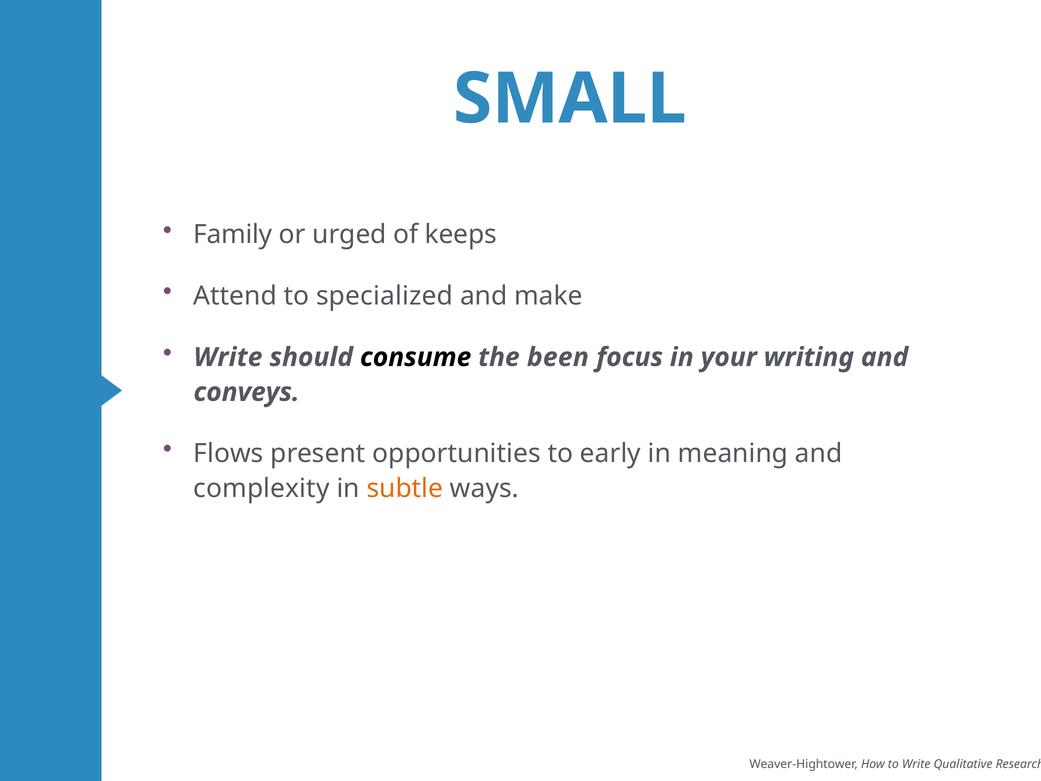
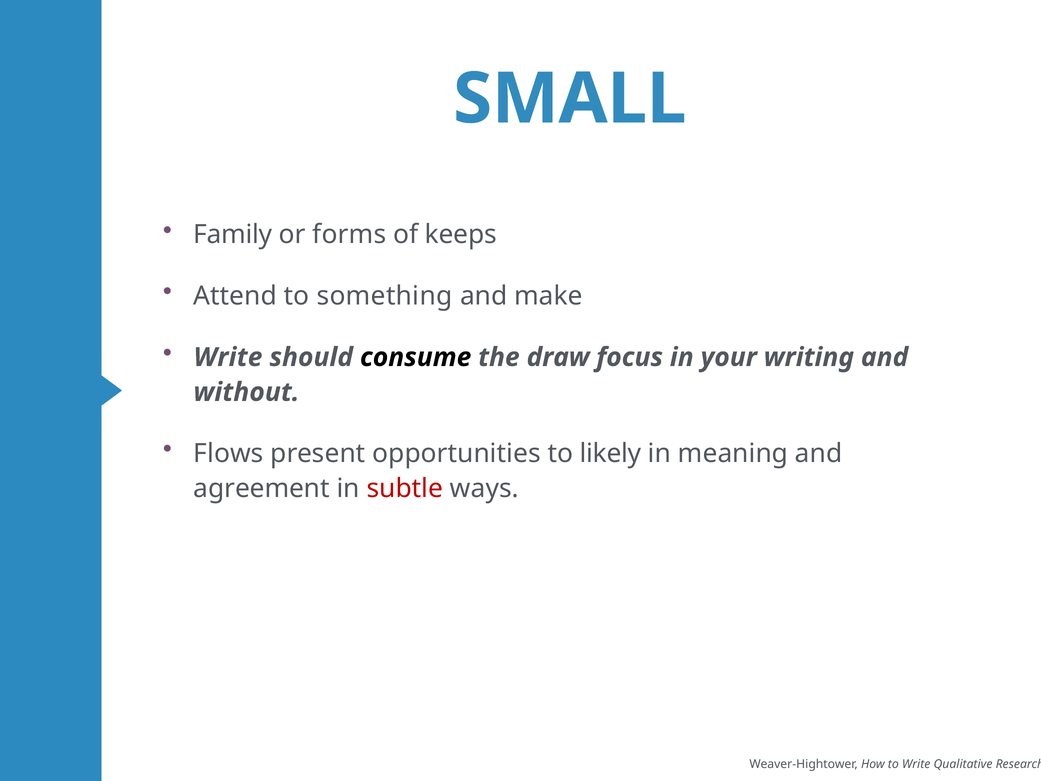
urged: urged -> forms
specialized: specialized -> something
been: been -> draw
conveys: conveys -> without
early: early -> likely
complexity: complexity -> agreement
subtle colour: orange -> red
